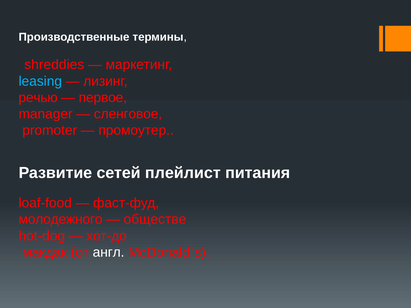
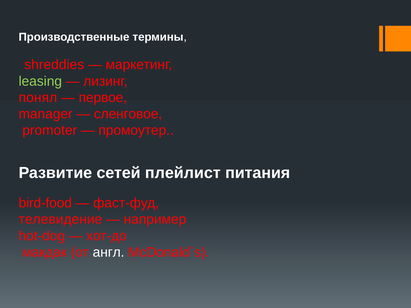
leasing colour: light blue -> light green
речью: речью -> понял
loaf-food: loaf-food -> bird-food
молодежного: молодежного -> телевидение
обществе: обществе -> например
